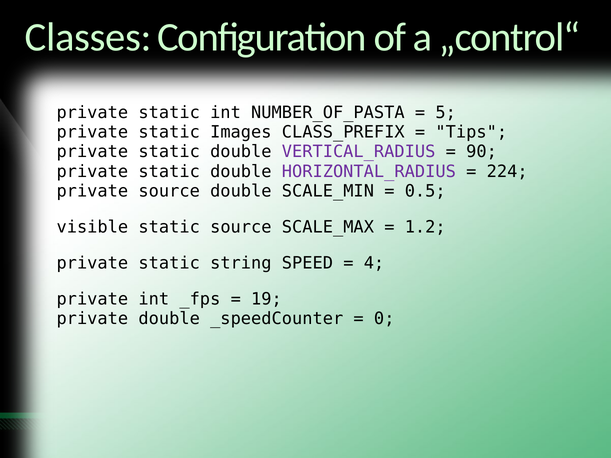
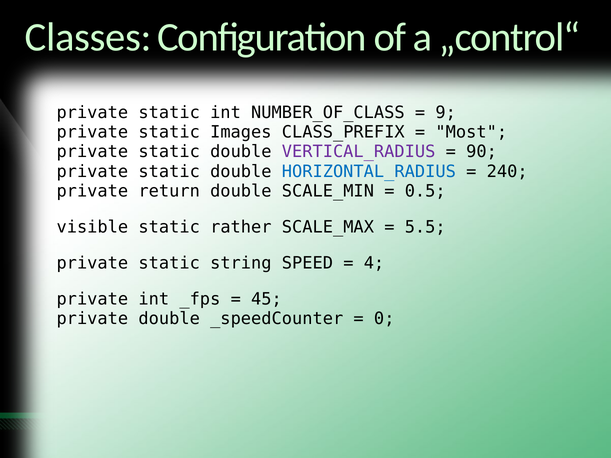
NUMBER_OF_PASTA: NUMBER_OF_PASTA -> NUMBER_OF_CLASS
5: 5 -> 9
Tips: Tips -> Most
HORIZONTAL_RADIUS colour: purple -> blue
224: 224 -> 240
private source: source -> return
static source: source -> rather
1.2: 1.2 -> 5.5
19: 19 -> 45
